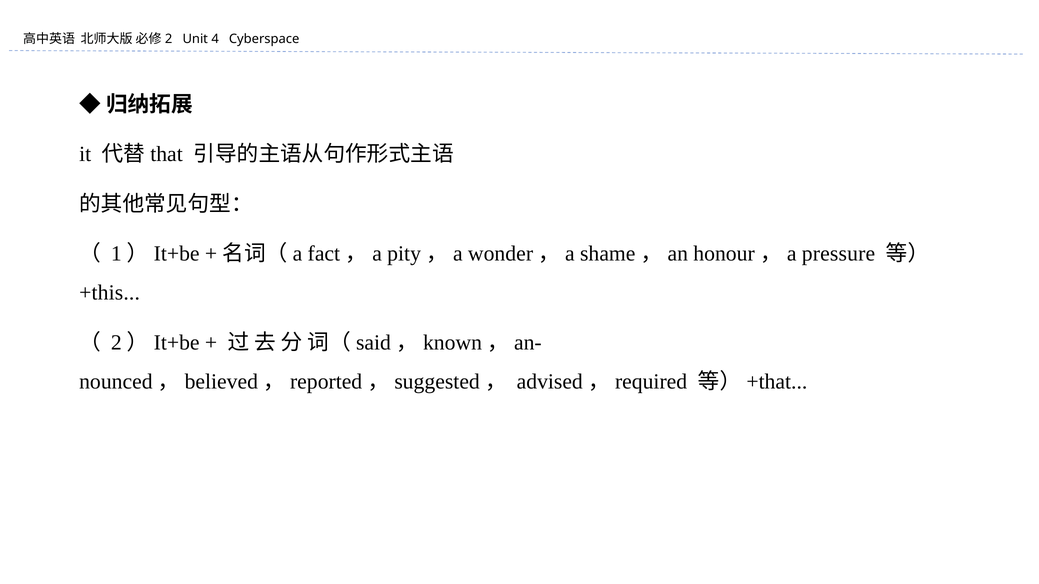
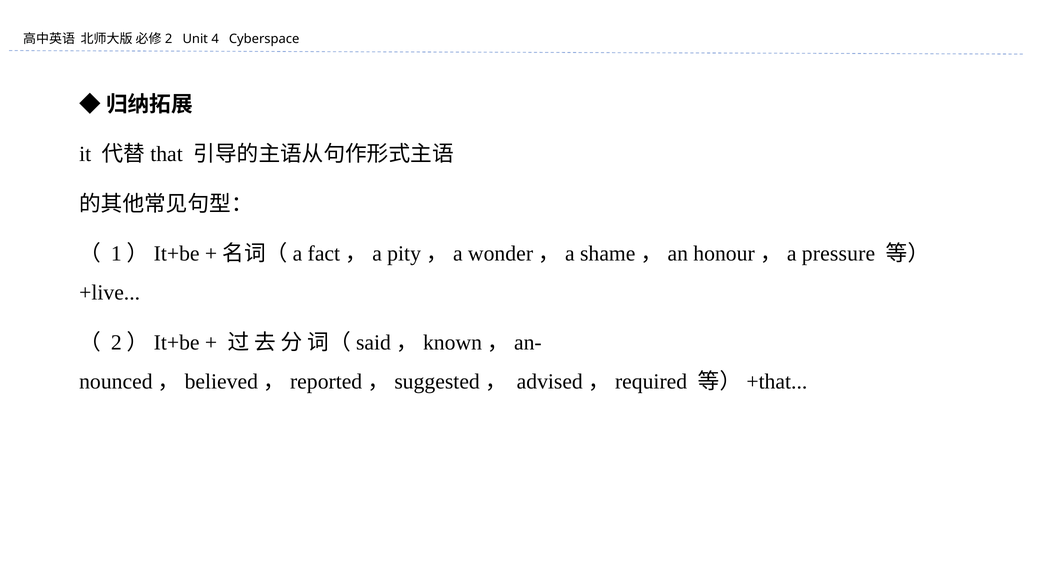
+this: +this -> +live
